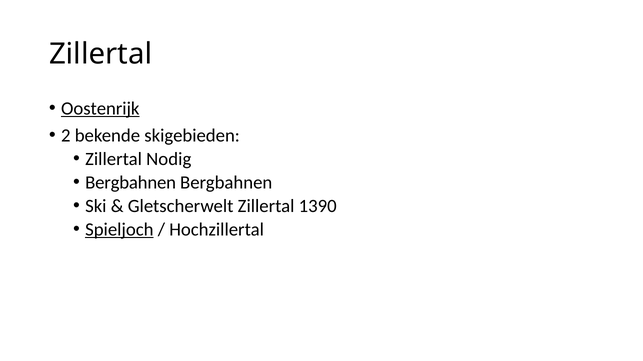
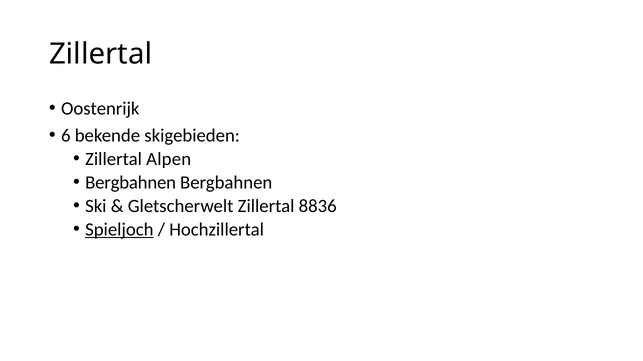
Oostenrijk underline: present -> none
2: 2 -> 6
Nodig: Nodig -> Alpen
1390: 1390 -> 8836
